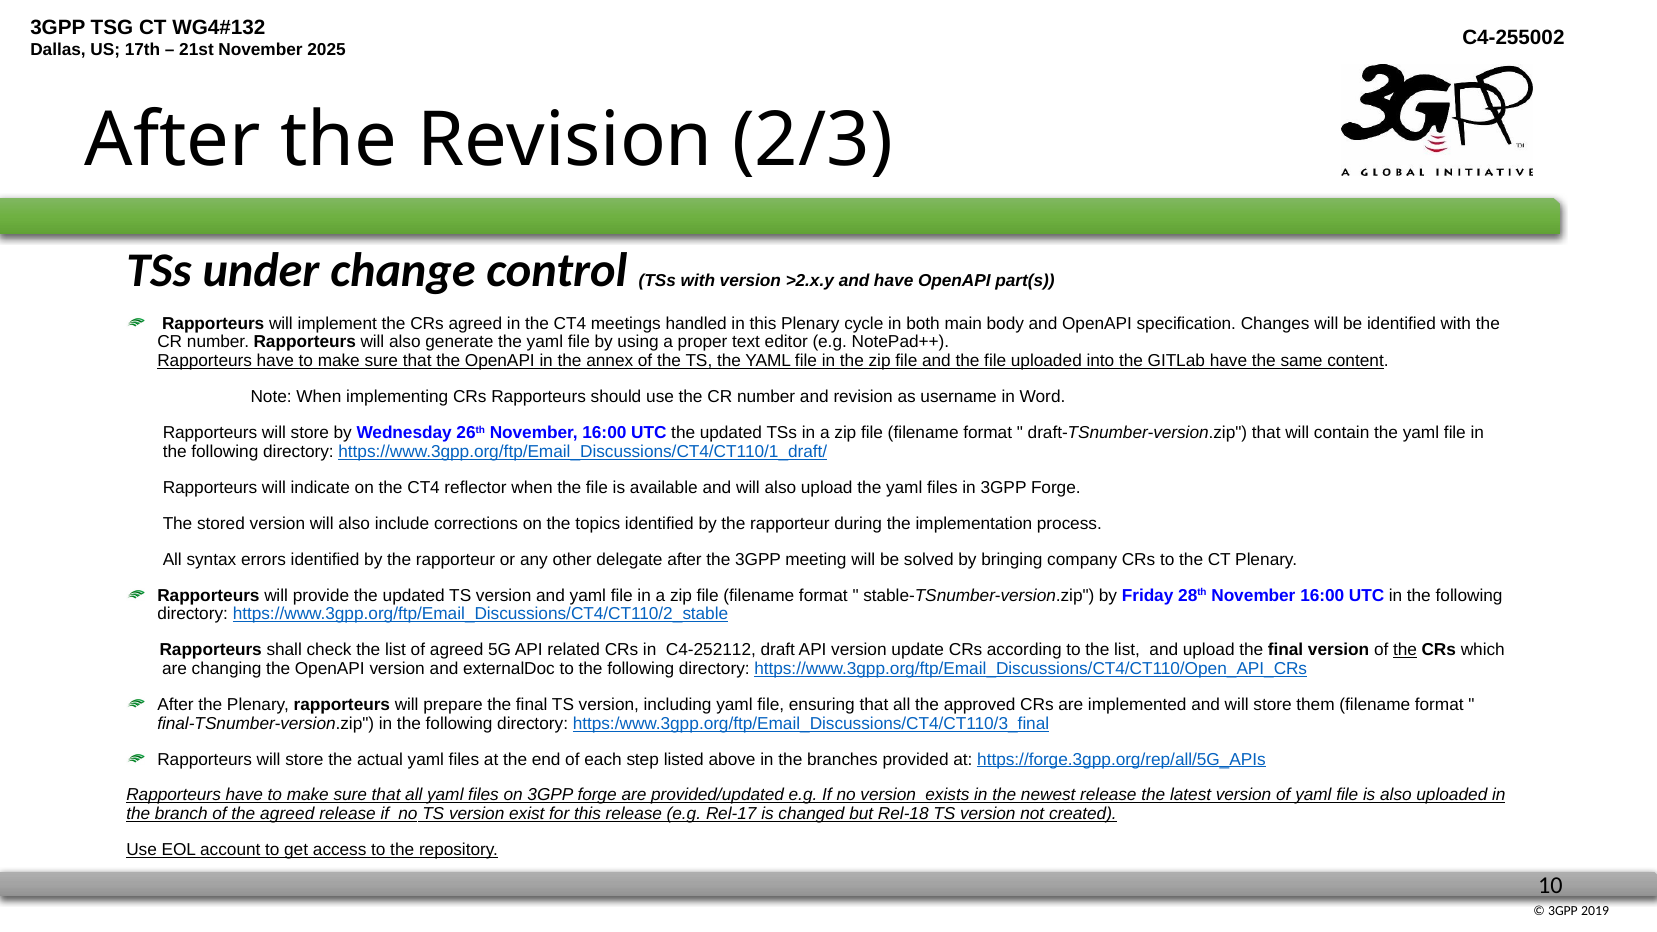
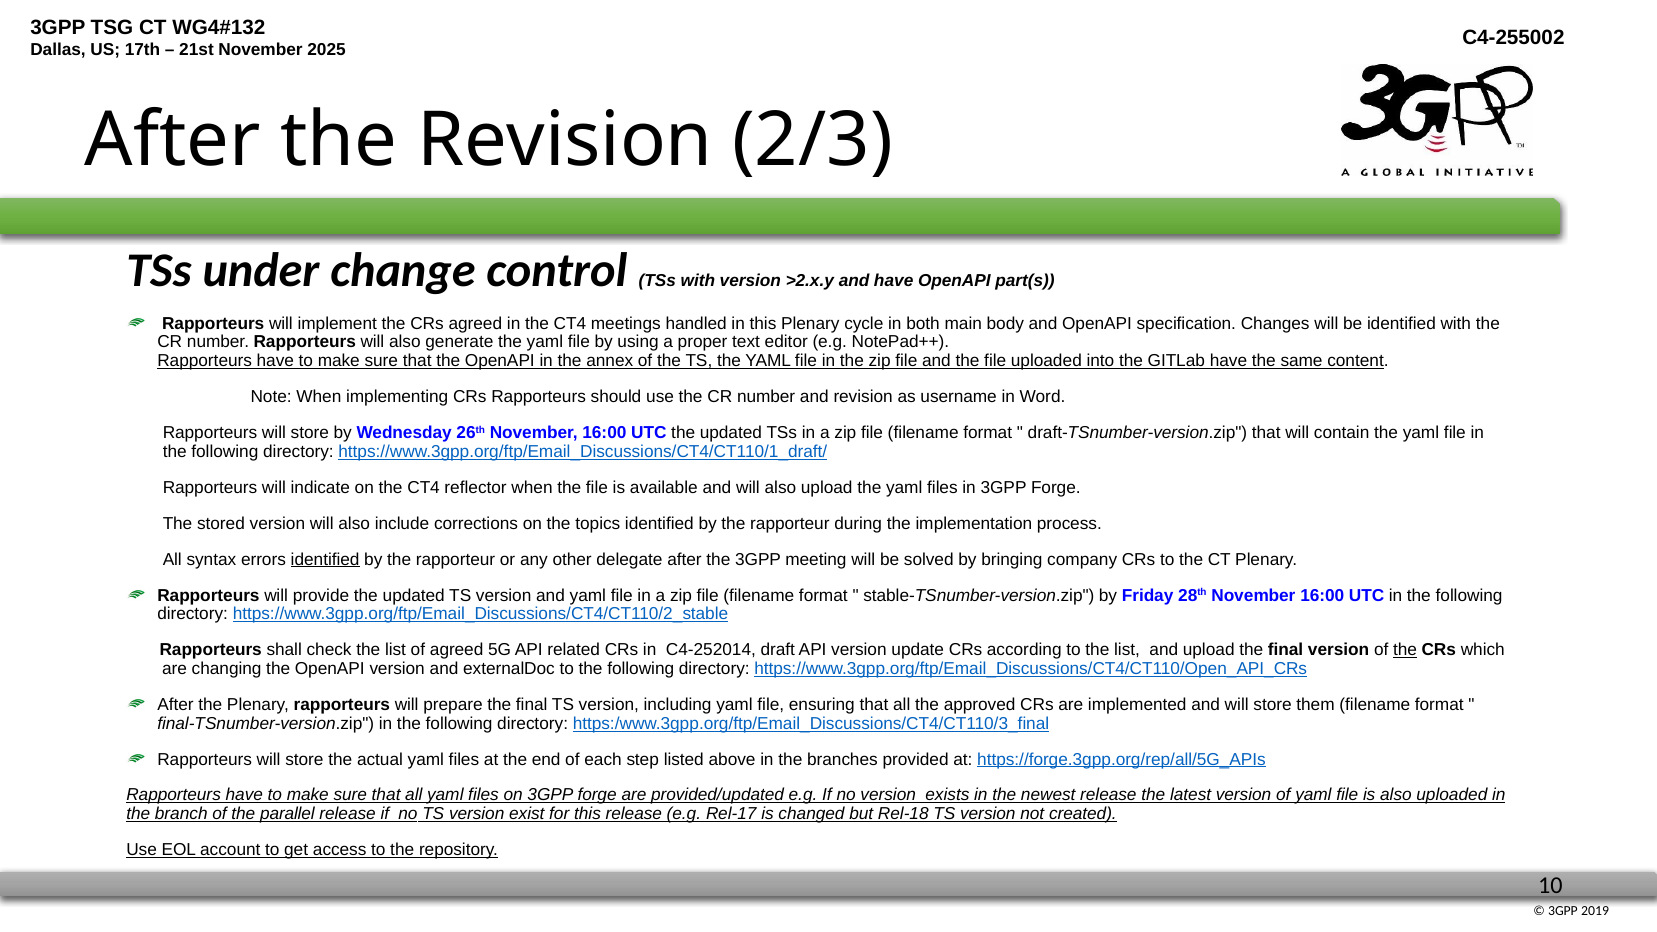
identified at (325, 559) underline: none -> present
C4-252112: C4-252112 -> C4-252014
the agreed: agreed -> parallel
